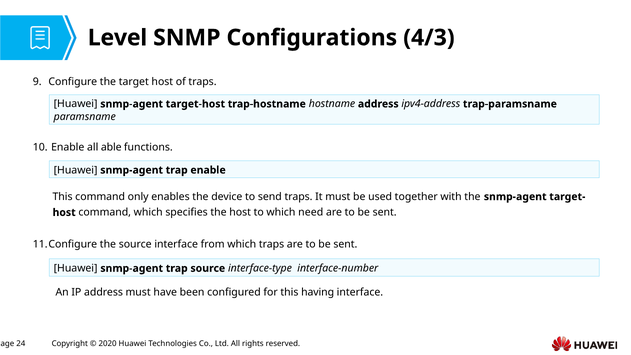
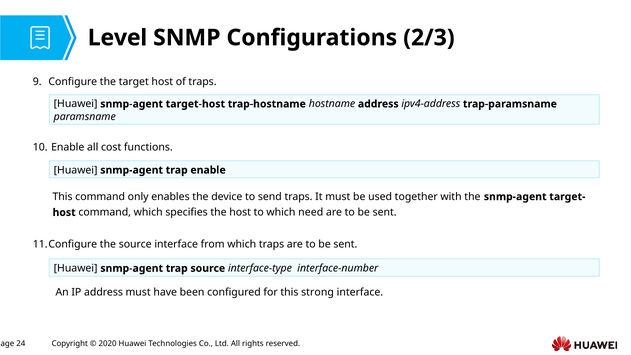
4/3: 4/3 -> 2/3
able: able -> cost
having: having -> strong
